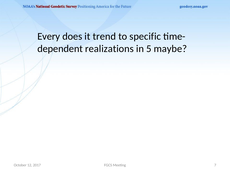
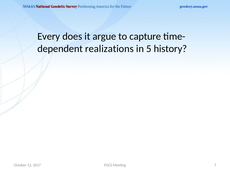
trend: trend -> argue
specific: specific -> capture
maybe: maybe -> history
